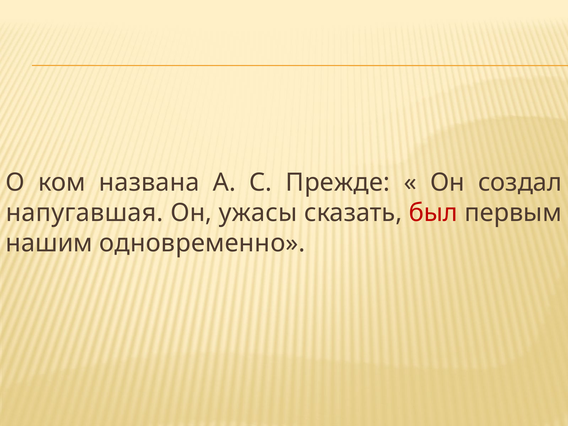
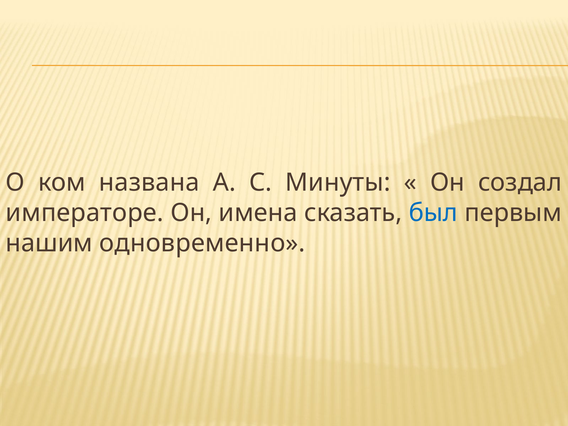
Прежде: Прежде -> Минуты
напугавшая: напугавшая -> императоре
ужасы: ужасы -> имена
был colour: red -> blue
